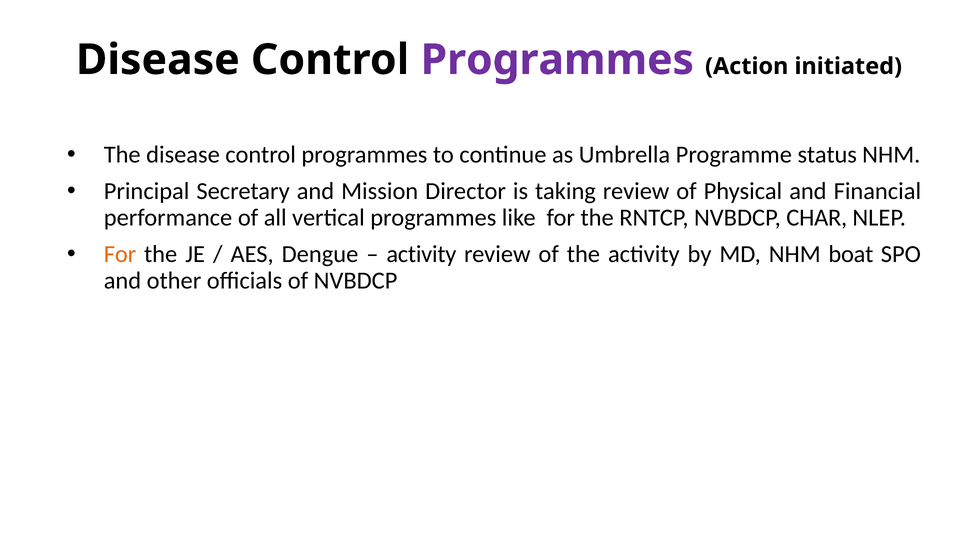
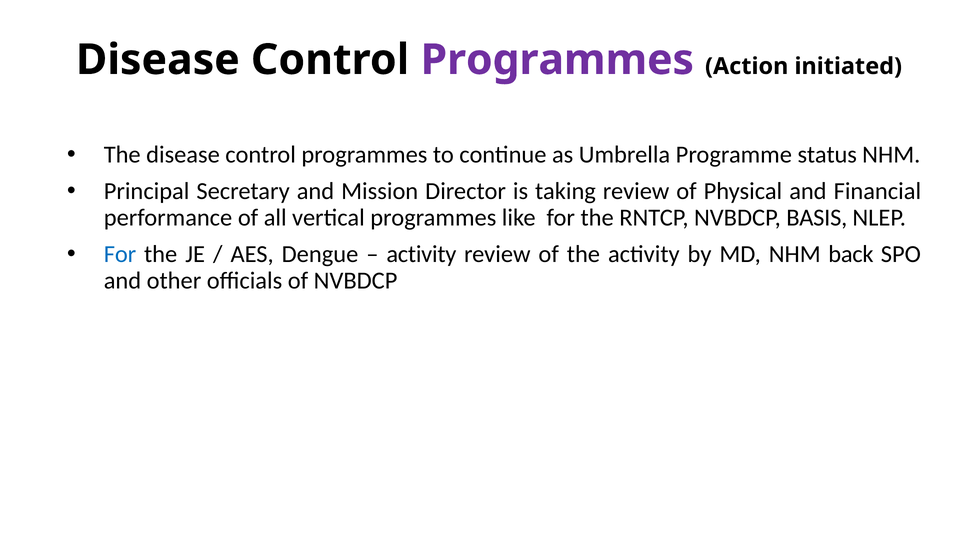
CHAR: CHAR -> BASIS
For at (120, 254) colour: orange -> blue
boat: boat -> back
